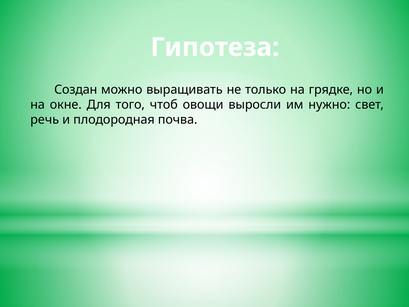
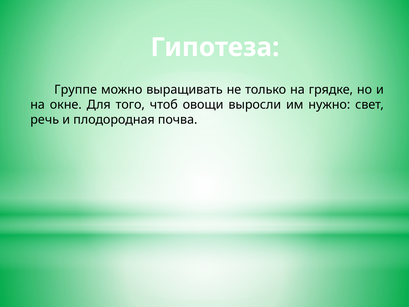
Создан: Создан -> Группе
